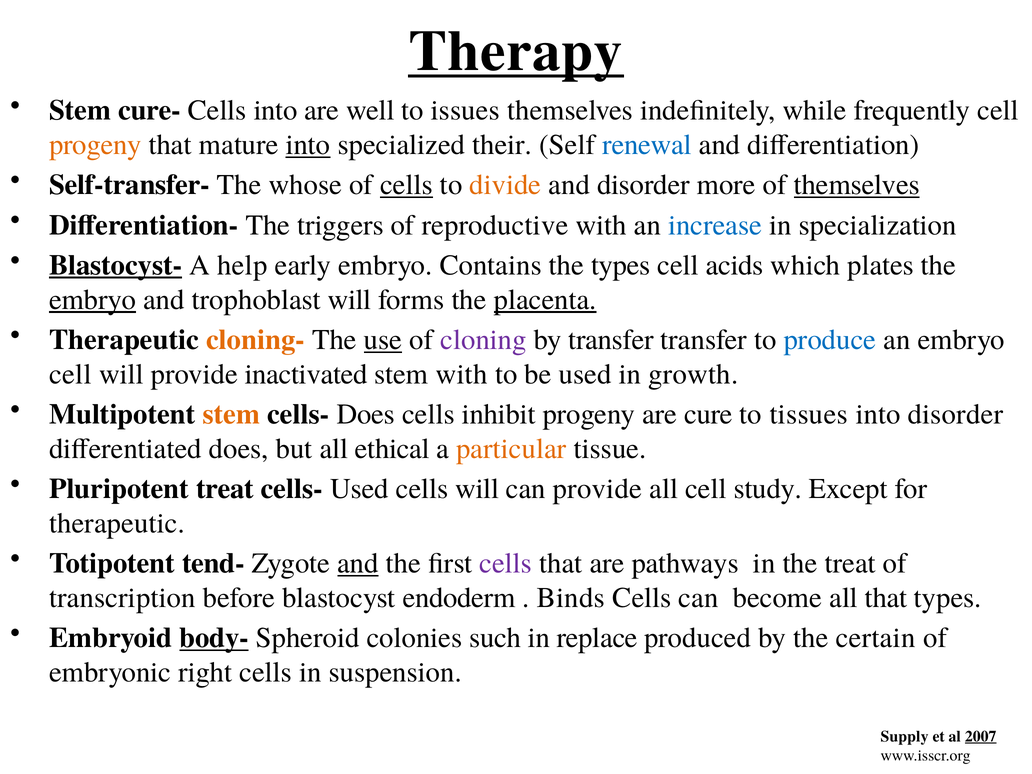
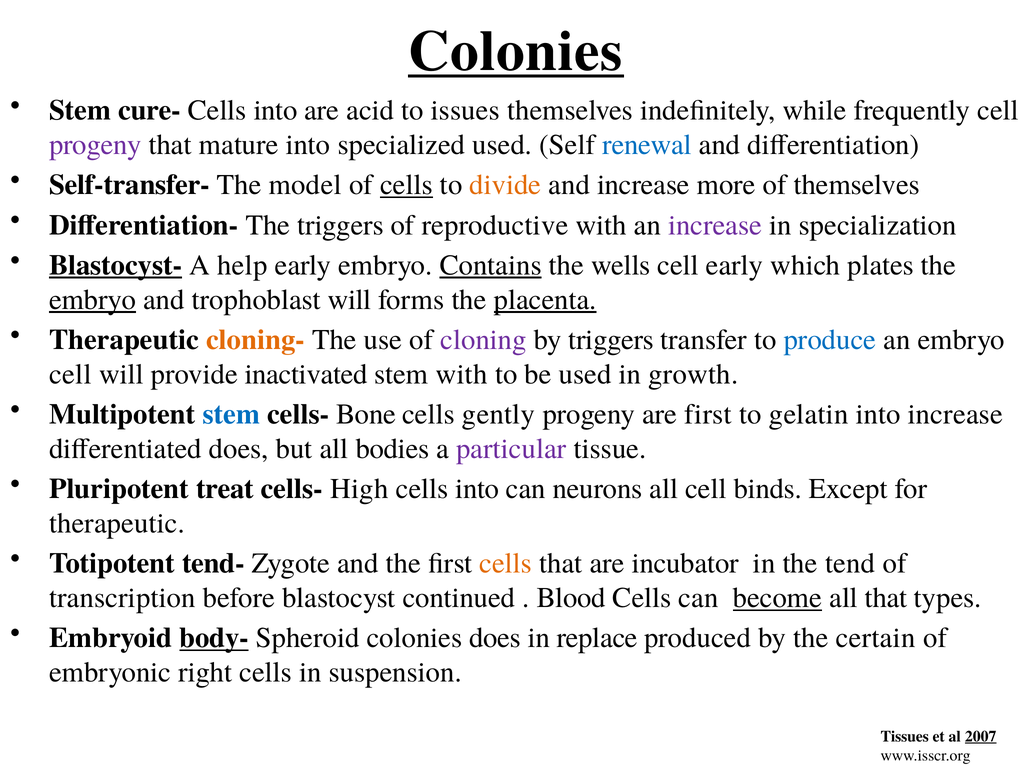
Therapy at (516, 51): Therapy -> Colonies
well: well -> acid
progeny at (95, 145) colour: orange -> purple
into at (308, 145) underline: present -> none
specialized their: their -> used
whose: whose -> model
and disorder: disorder -> increase
themselves at (857, 185) underline: present -> none
increase at (715, 225) colour: blue -> purple
Contains underline: none -> present
the types: types -> wells
cell acids: acids -> early
use underline: present -> none
by transfer: transfer -> triggers
stem at (231, 414) colour: orange -> blue
cells- Does: Does -> Bone
inhibit: inhibit -> gently
are cure: cure -> first
tissues: tissues -> gelatin
into disorder: disorder -> increase
ethical: ethical -> bodies
particular colour: orange -> purple
cells- Used: Used -> High
will at (477, 489): will -> into
can provide: provide -> neurons
study: study -> binds
and at (358, 563) underline: present -> none
cells at (506, 563) colour: purple -> orange
pathways: pathways -> incubator
the treat: treat -> tend
endoderm: endoderm -> continued
Binds: Binds -> Blood
become underline: none -> present
colonies such: such -> does
Supply: Supply -> Tissues
